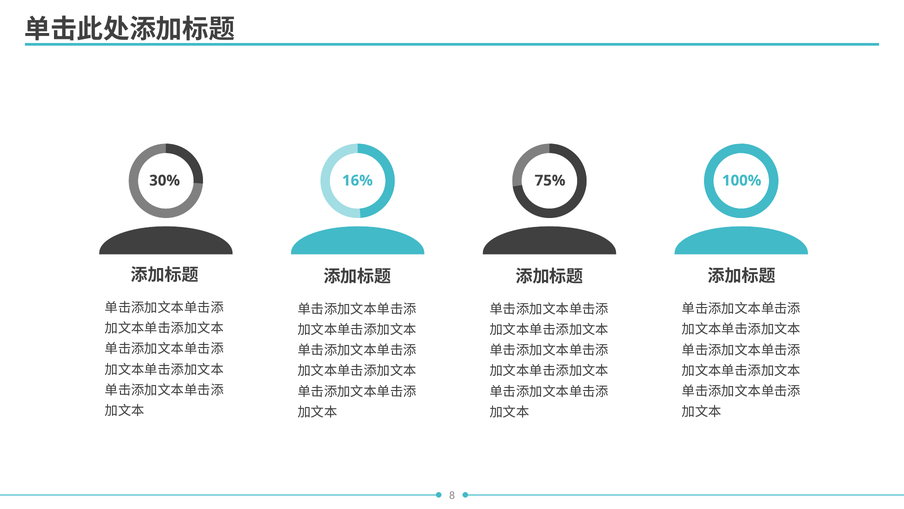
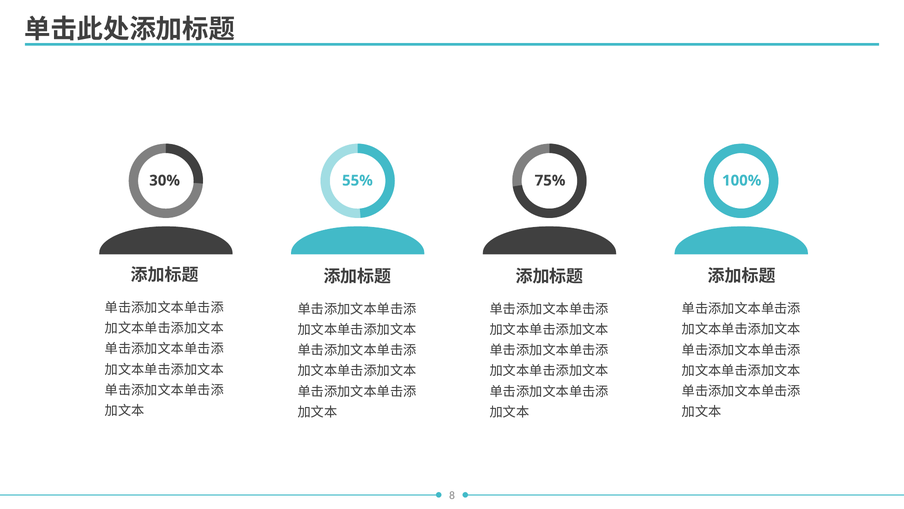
16%: 16% -> 55%
